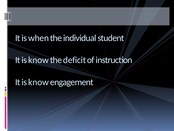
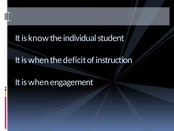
when: when -> know
know at (38, 60): know -> when
know at (38, 82): know -> when
